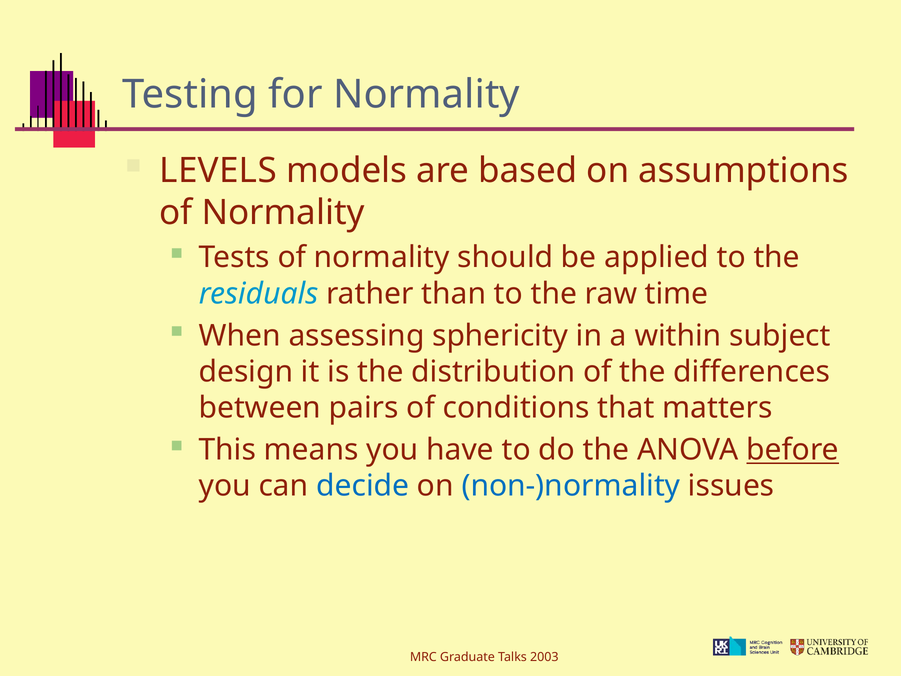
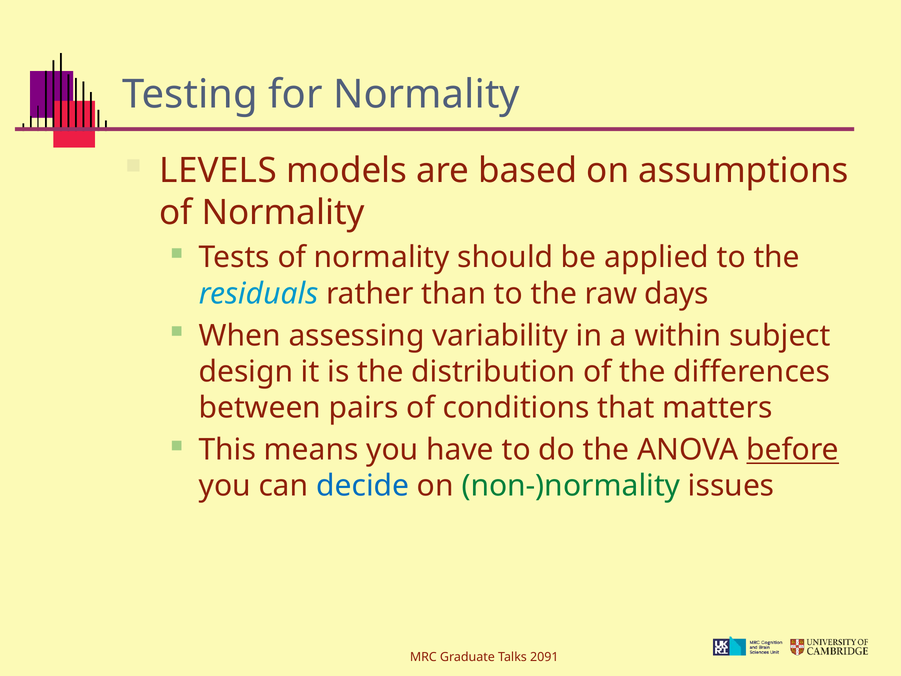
time: time -> days
sphericity: sphericity -> variability
non-)normality colour: blue -> green
2003: 2003 -> 2091
